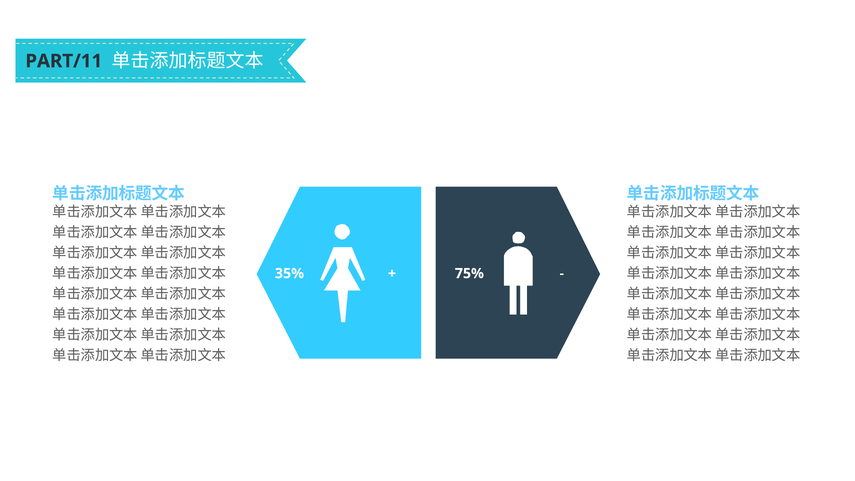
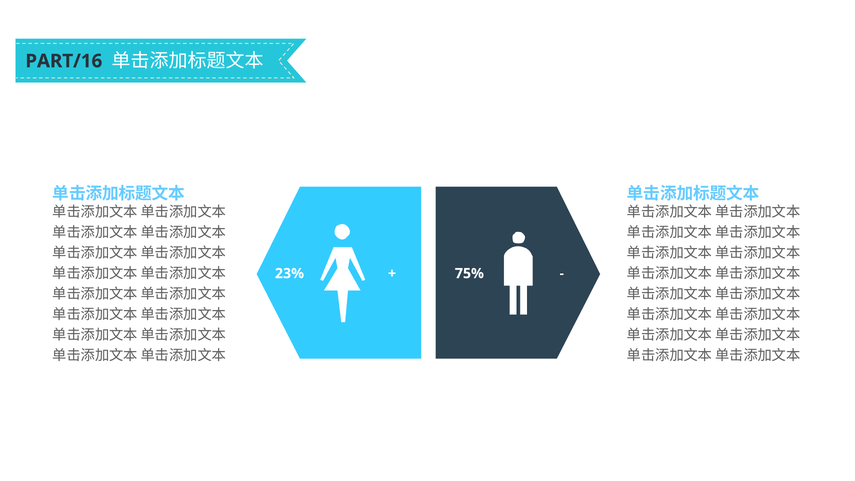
PART/11: PART/11 -> PART/16
35%: 35% -> 23%
